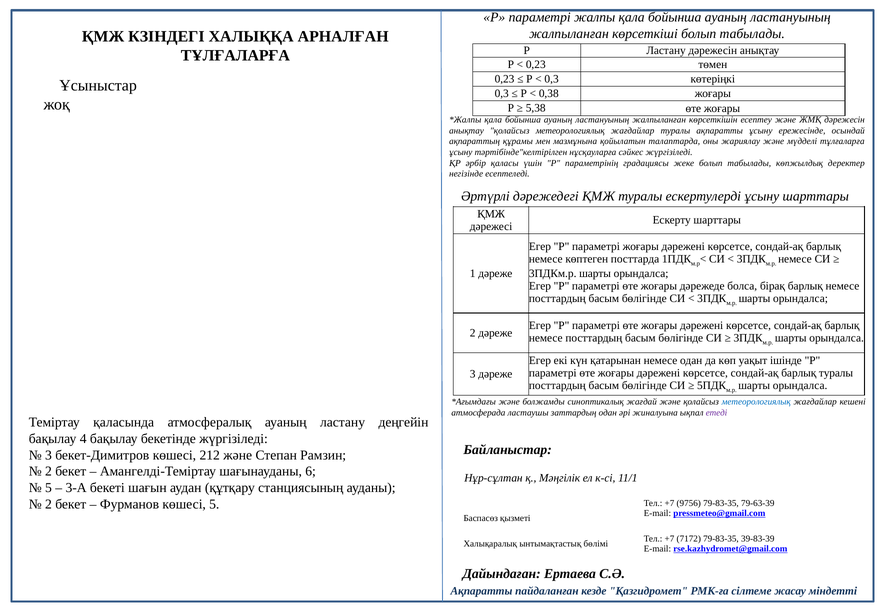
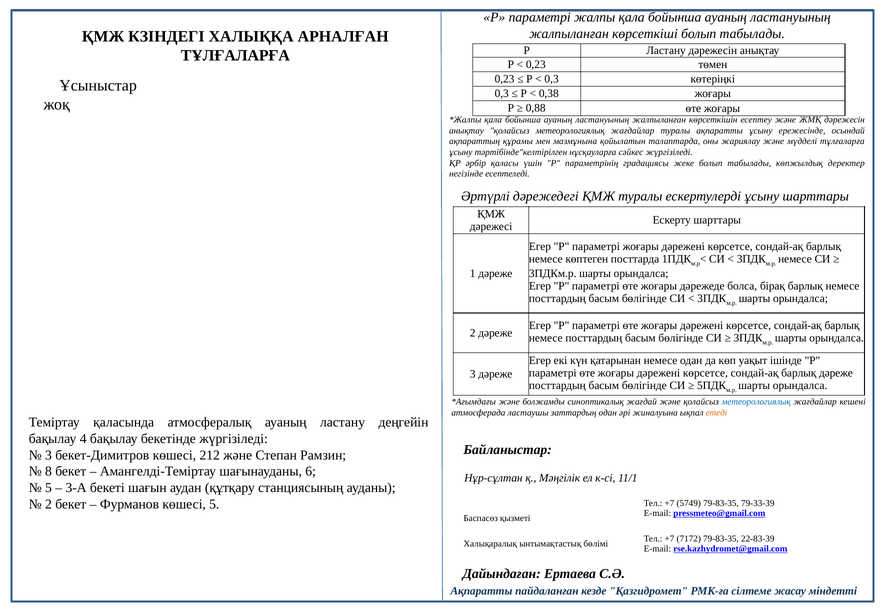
5,38: 5,38 -> 0,88
барлық туралы: туралы -> дәреже
етеді colour: purple -> orange
2 at (49, 472): 2 -> 8
9756: 9756 -> 5749
79-63-39: 79-63-39 -> 79-33-39
39-83-39: 39-83-39 -> 22-83-39
